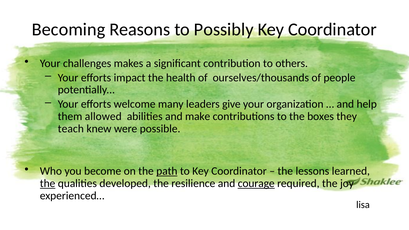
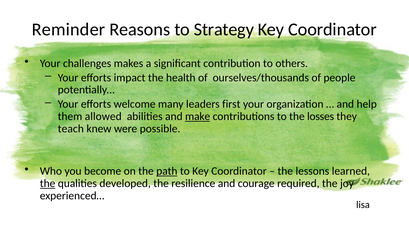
Becoming: Becoming -> Reminder
Possibly: Possibly -> Strategy
give: give -> first
make underline: none -> present
boxes: boxes -> losses
courage underline: present -> none
